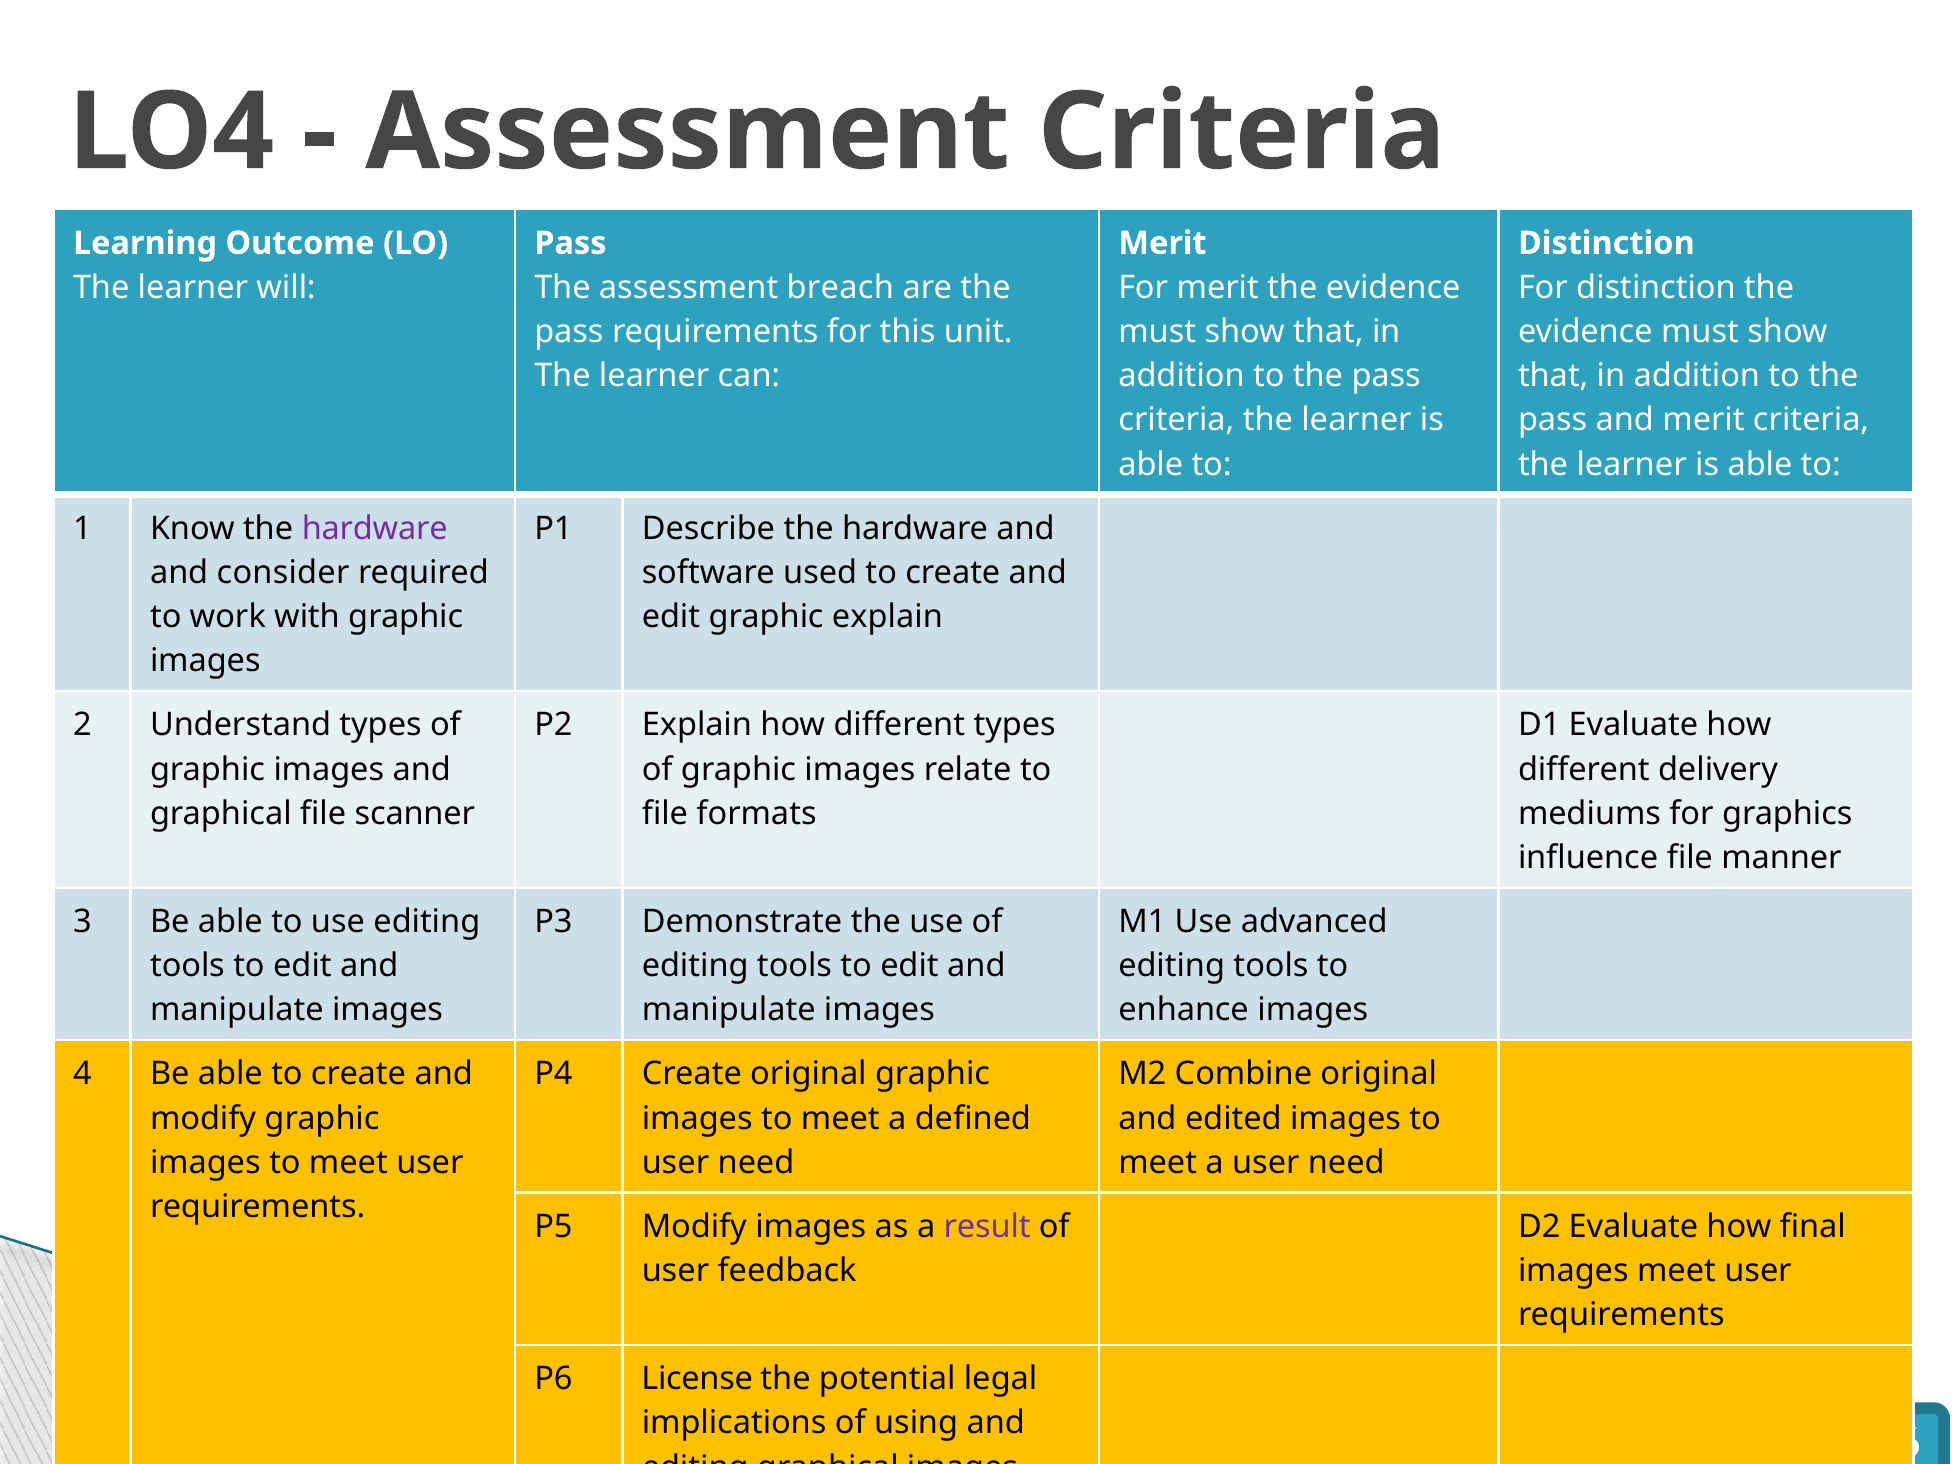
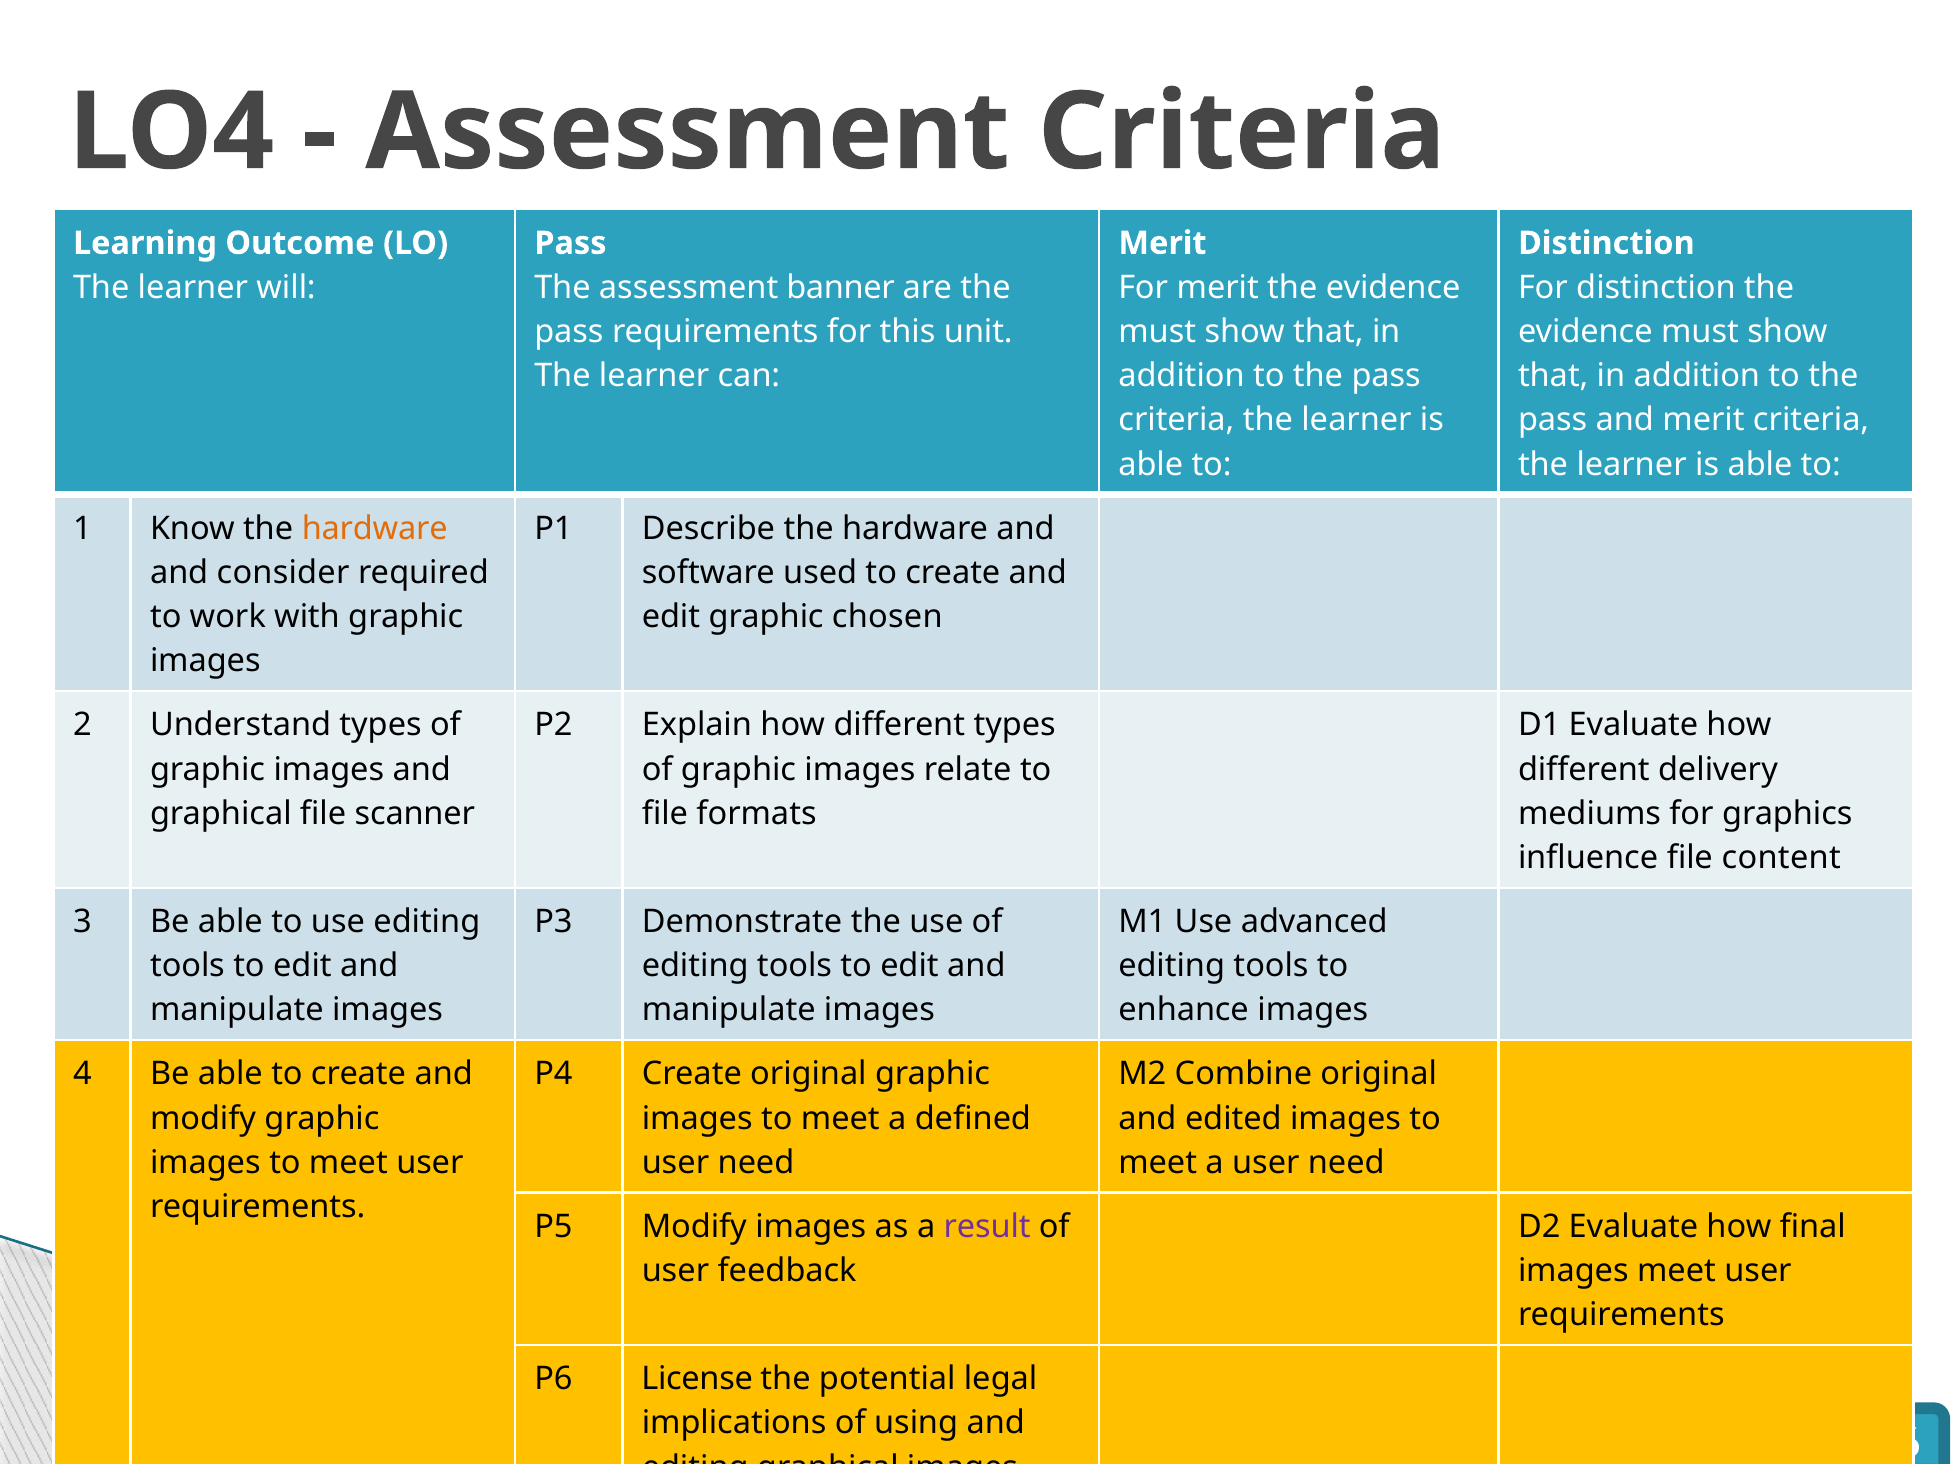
breach: breach -> banner
hardware at (375, 528) colour: purple -> orange
graphic explain: explain -> chosen
manner: manner -> content
